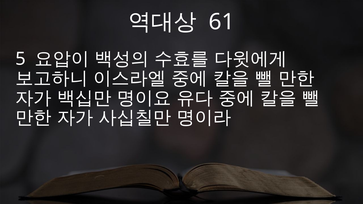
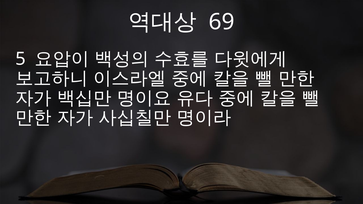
61: 61 -> 69
